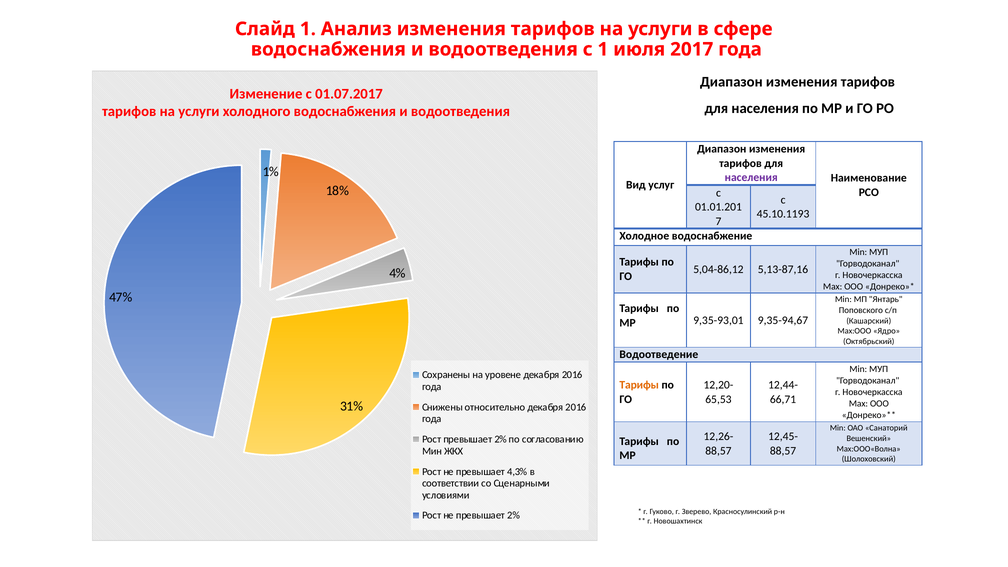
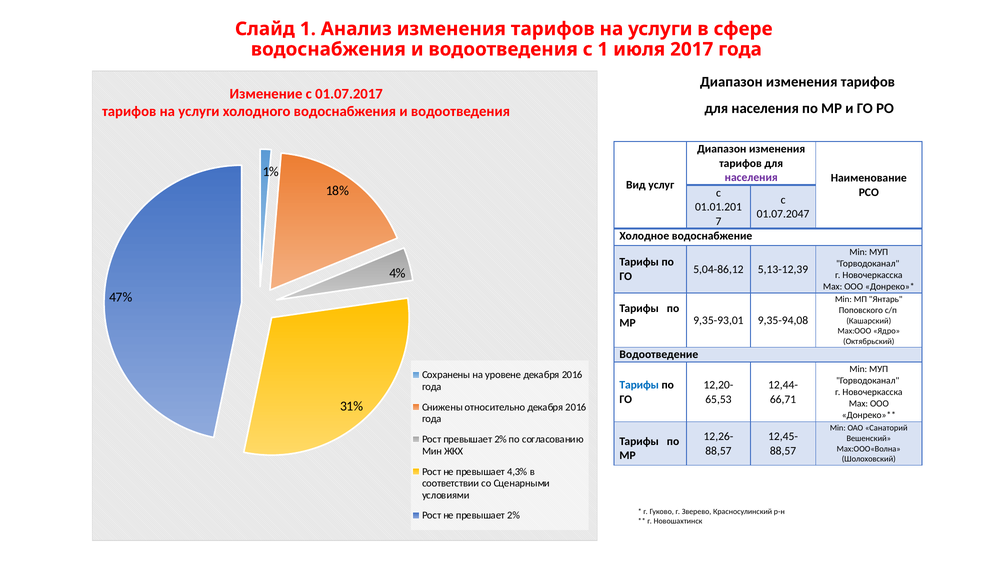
45.10.1193: 45.10.1193 -> 01.07.2047
5,13-87,16: 5,13-87,16 -> 5,13-12,39
9,35-94,67: 9,35-94,67 -> 9,35-94,08
Тарифы at (639, 385) colour: orange -> blue
